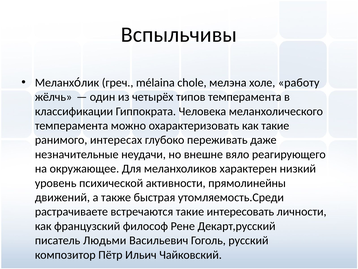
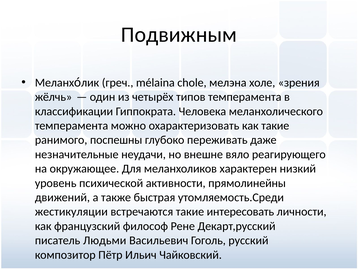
Вспыльчивы: Вспыльчивы -> Подвижным
работу: работу -> зрения
интересах: интересах -> поспешны
растрачиваете: растрачиваете -> жестикуляции
